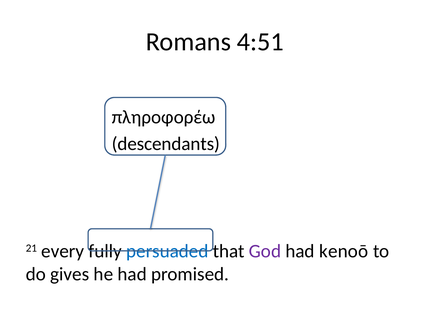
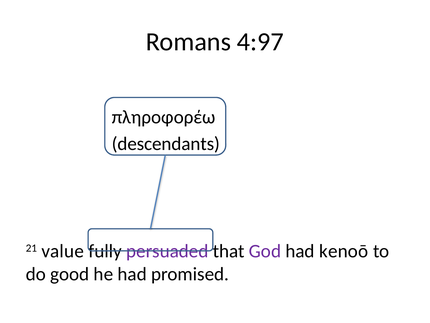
4:51: 4:51 -> 4:97
every: every -> value
persuaded colour: blue -> purple
gives: gives -> good
